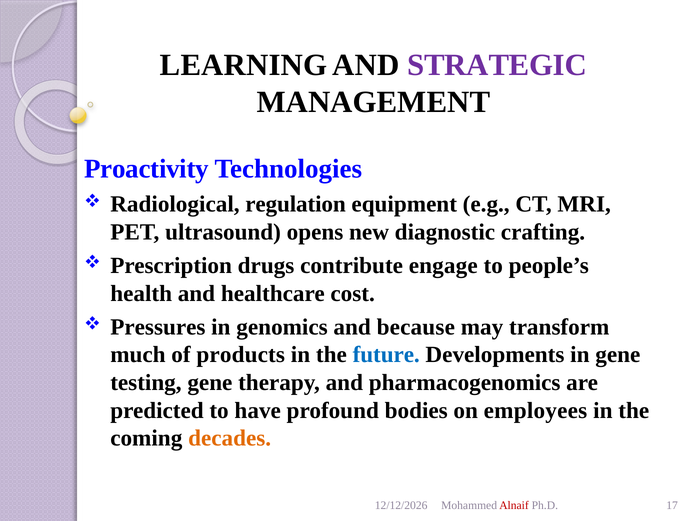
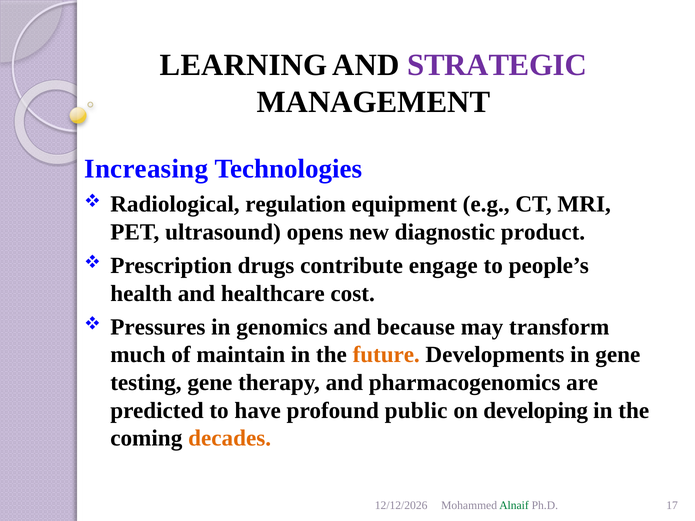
Proactivity: Proactivity -> Increasing
crafting: crafting -> product
products: products -> maintain
future colour: blue -> orange
bodies: bodies -> public
employees: employees -> developing
Alnaif colour: red -> green
